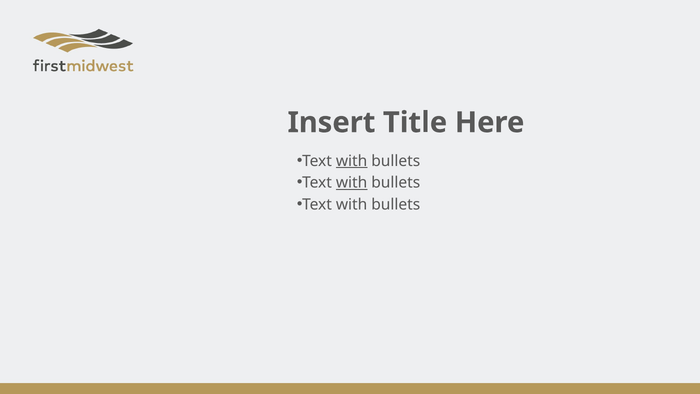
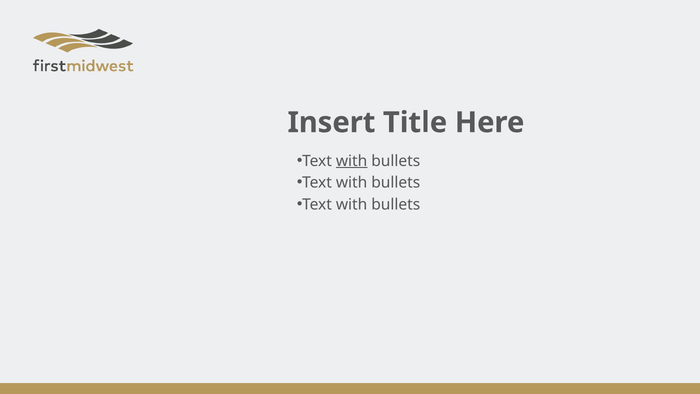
with at (352, 183) underline: present -> none
